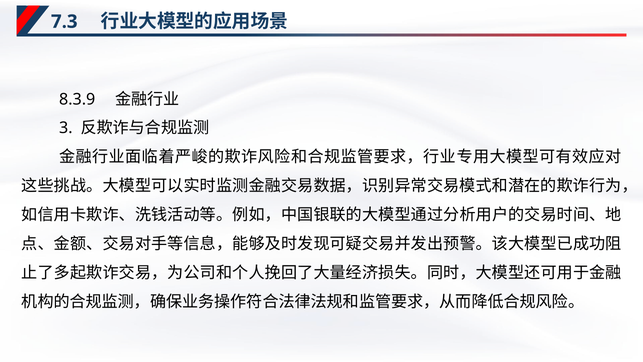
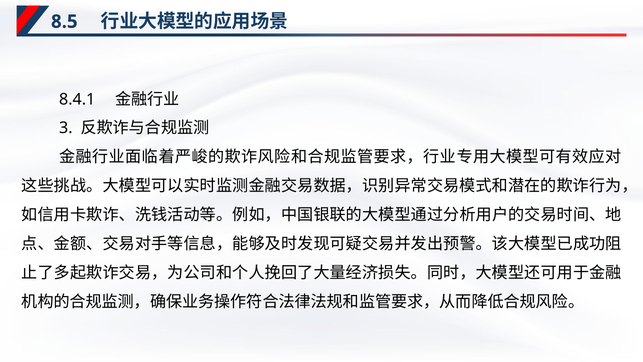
7.3: 7.3 -> 8.5
8.3.9: 8.3.9 -> 8.4.1
